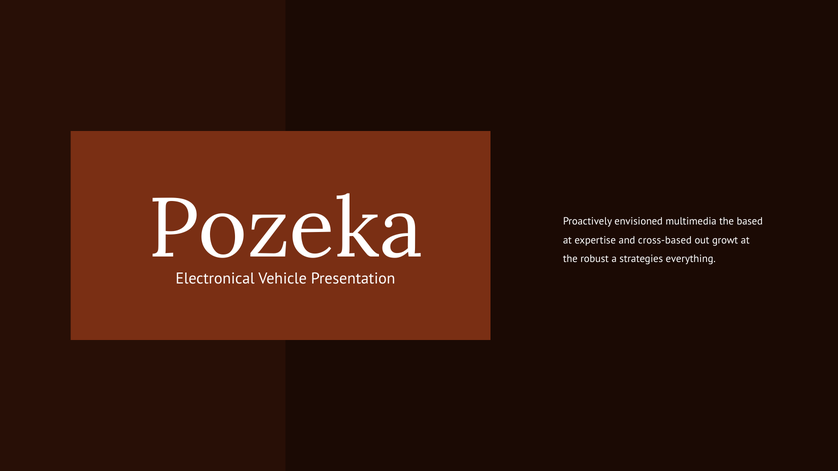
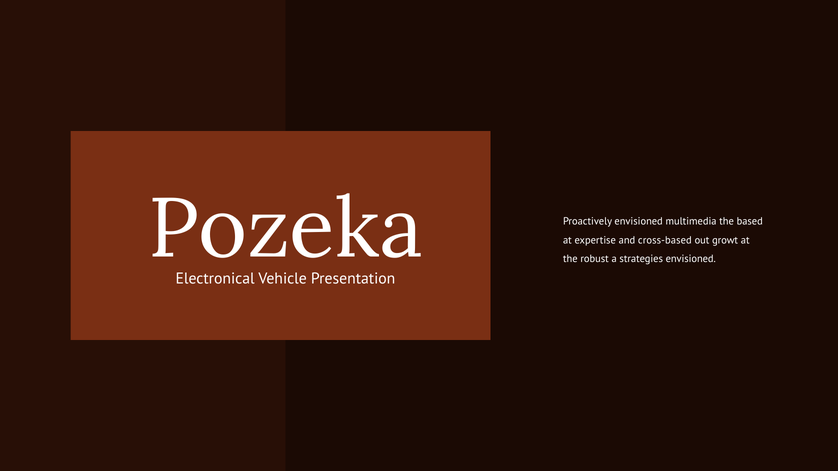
strategies everything: everything -> envisioned
